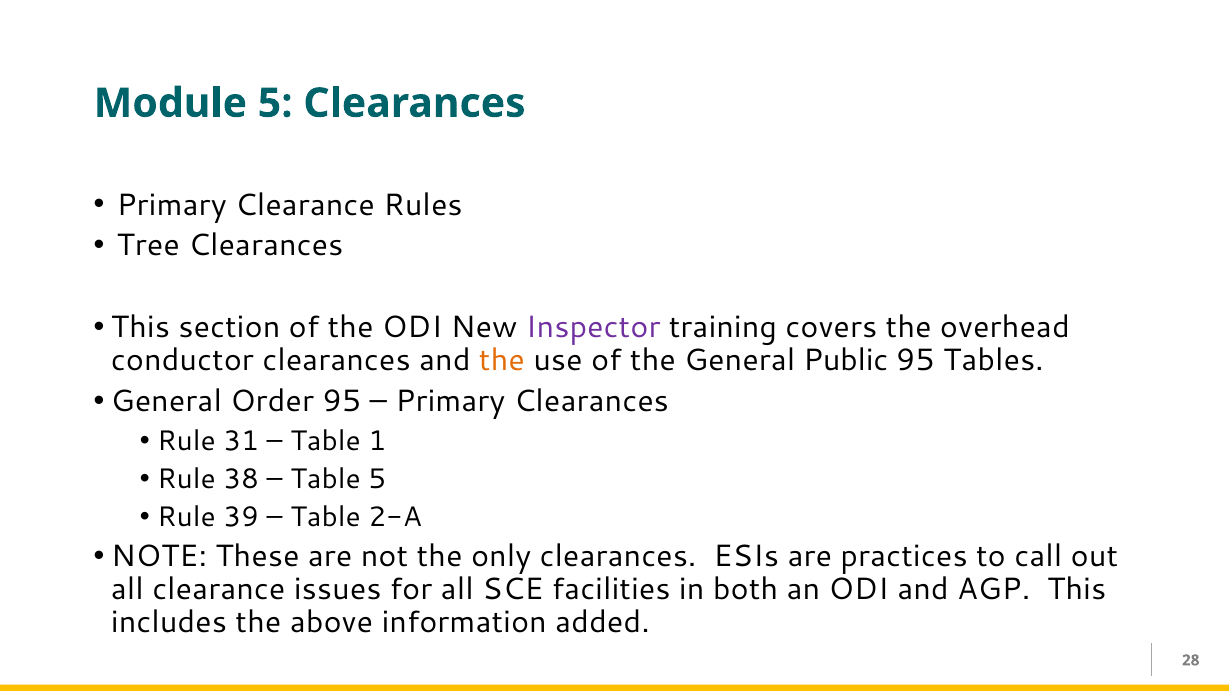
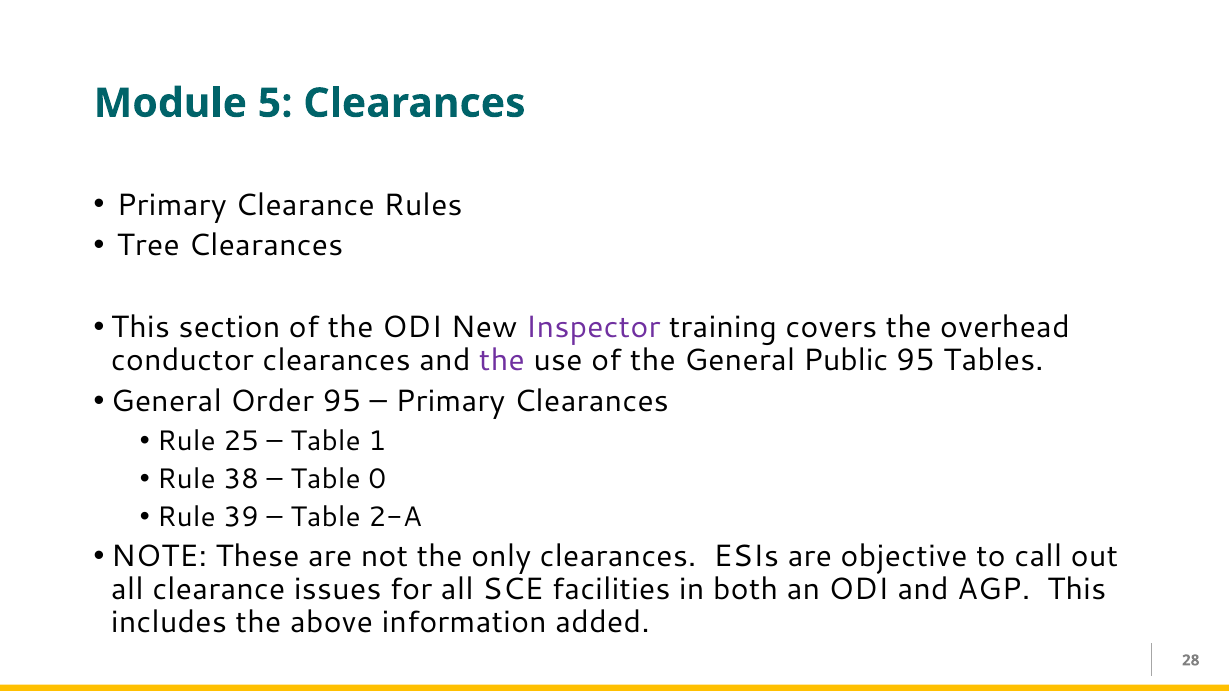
the at (502, 361) colour: orange -> purple
31: 31 -> 25
Table 5: 5 -> 0
practices: practices -> objective
